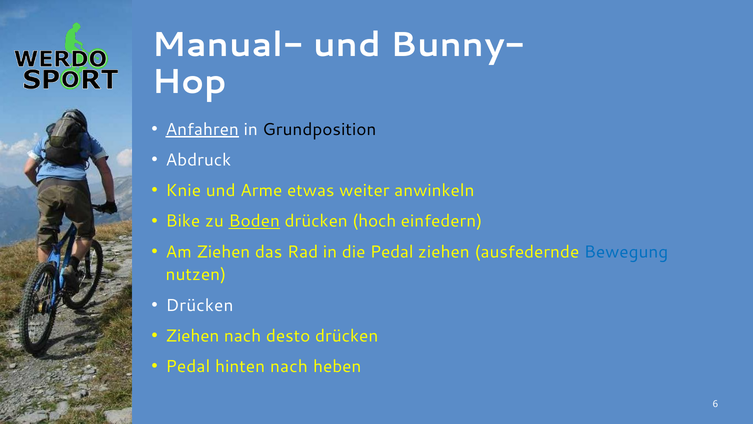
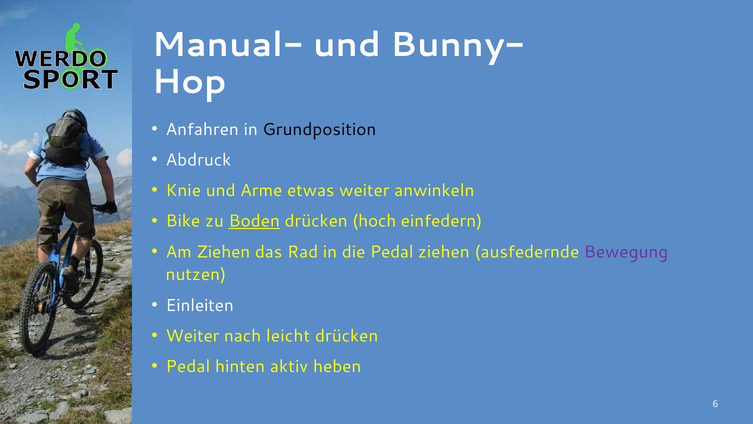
Anfahren underline: present -> none
Bewegung colour: blue -> purple
Drücken at (200, 305): Drücken -> Einleiten
Ziehen at (193, 336): Ziehen -> Weiter
desto: desto -> leicht
hinten nach: nach -> aktiv
